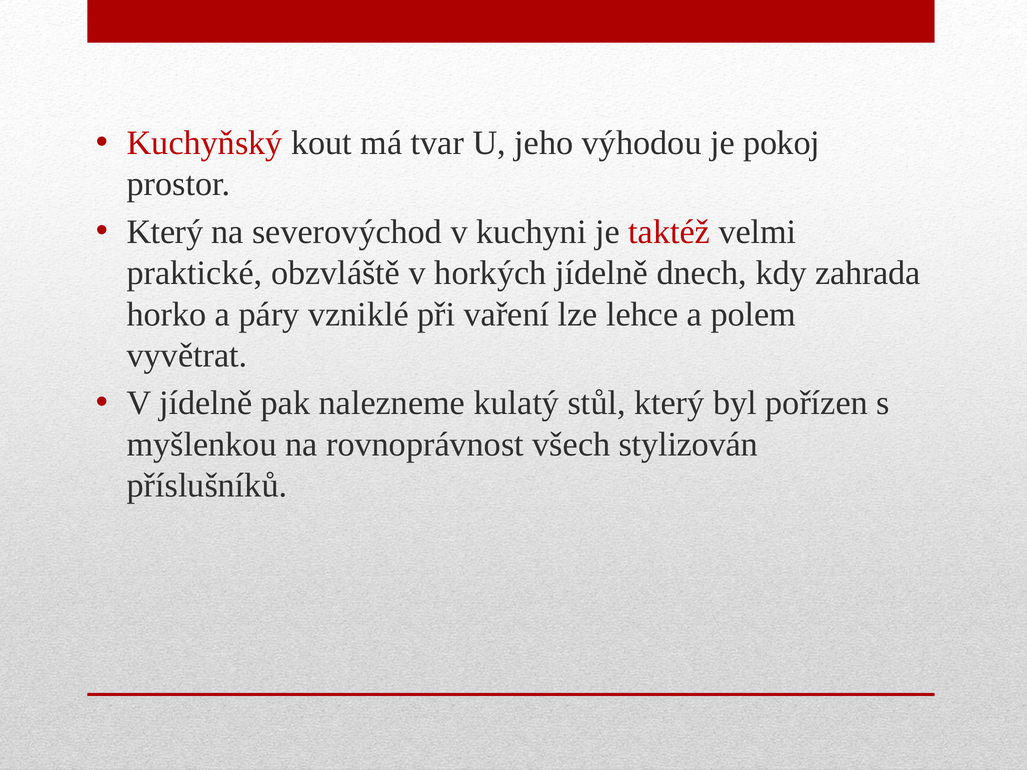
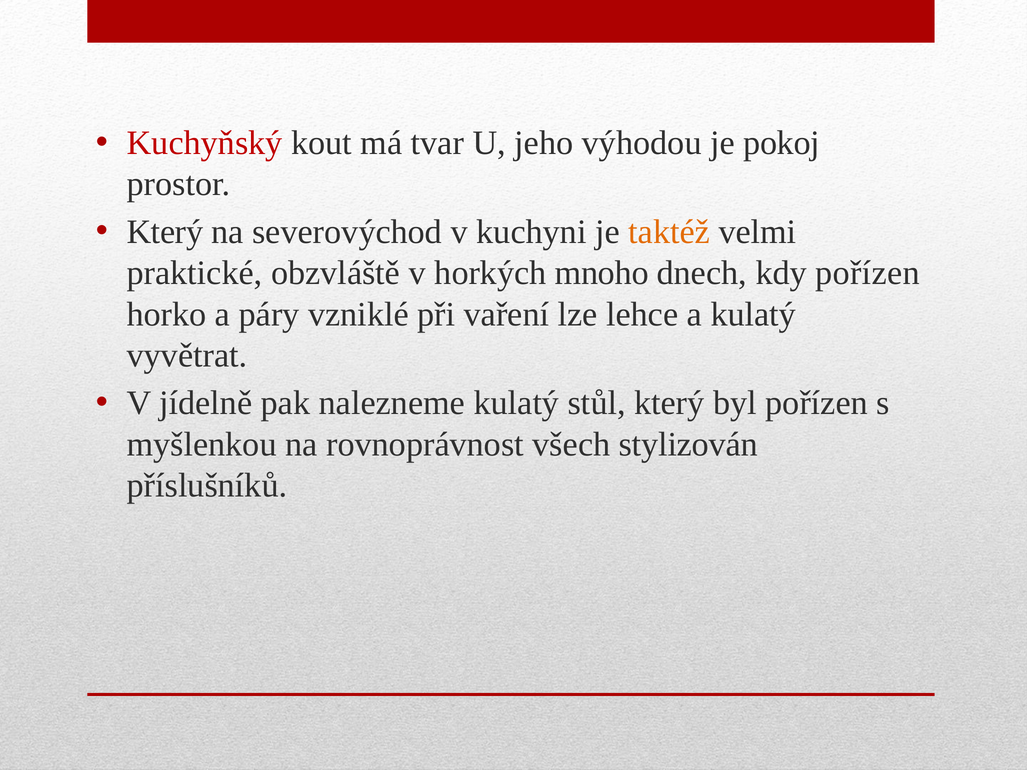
taktéž colour: red -> orange
horkých jídelně: jídelně -> mnoho
kdy zahrada: zahrada -> pořízen
a polem: polem -> kulatý
